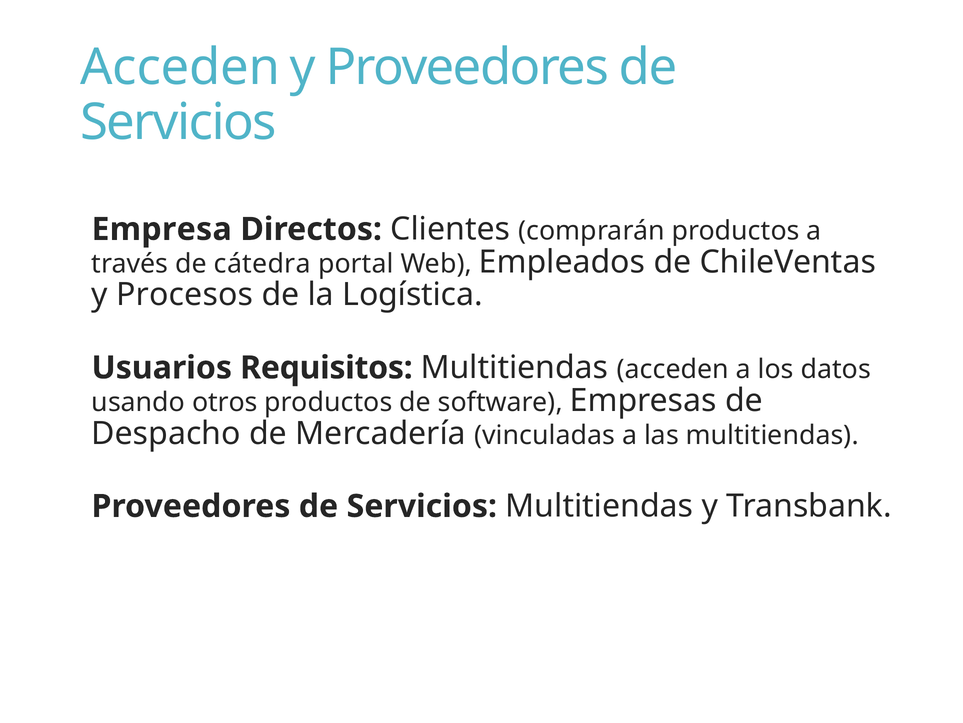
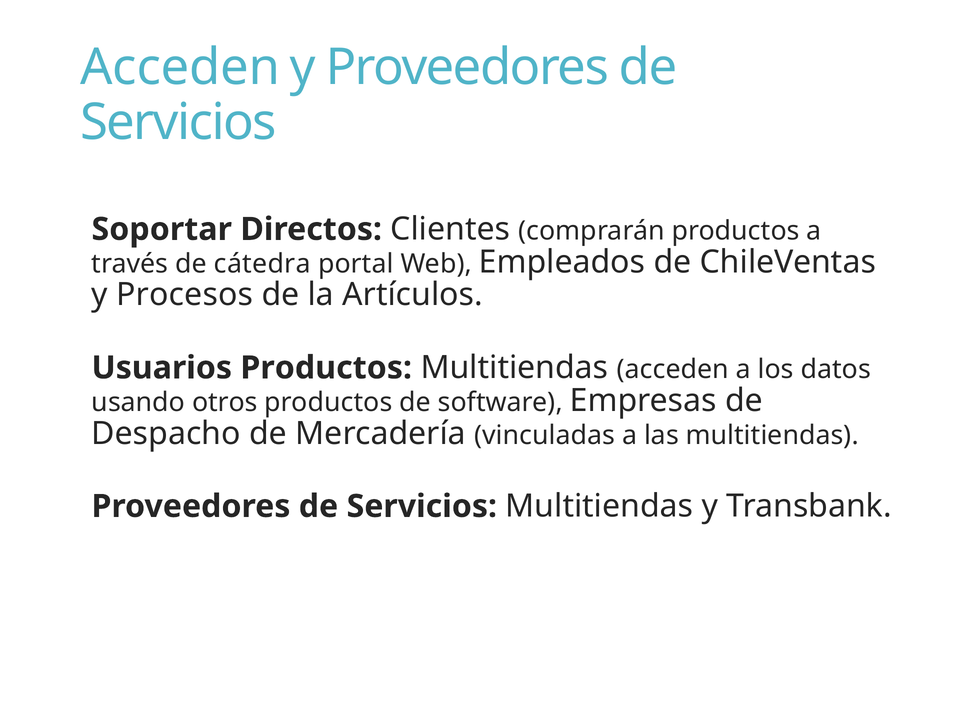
Empresa: Empresa -> Soportar
Logística: Logística -> Artículos
Usuarios Requisitos: Requisitos -> Productos
